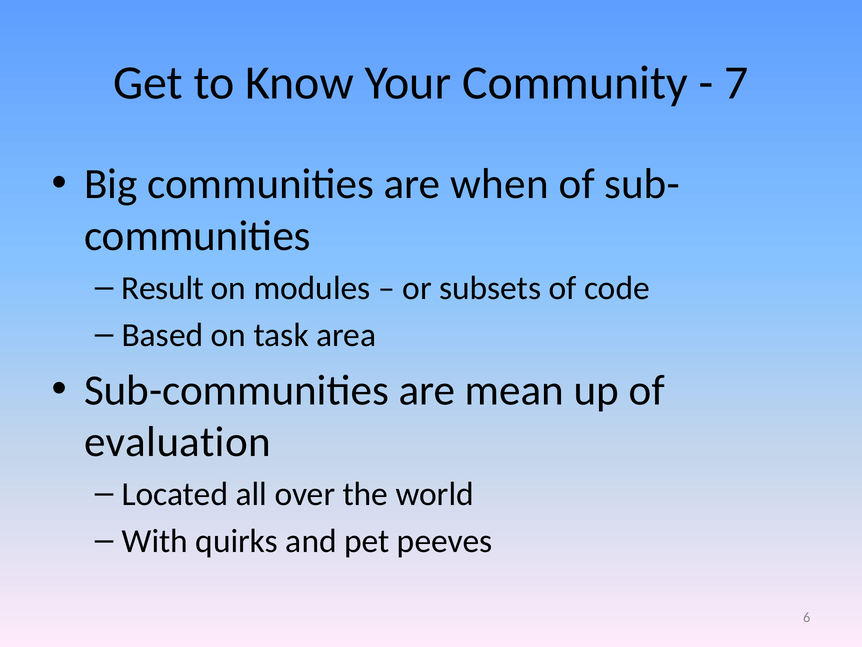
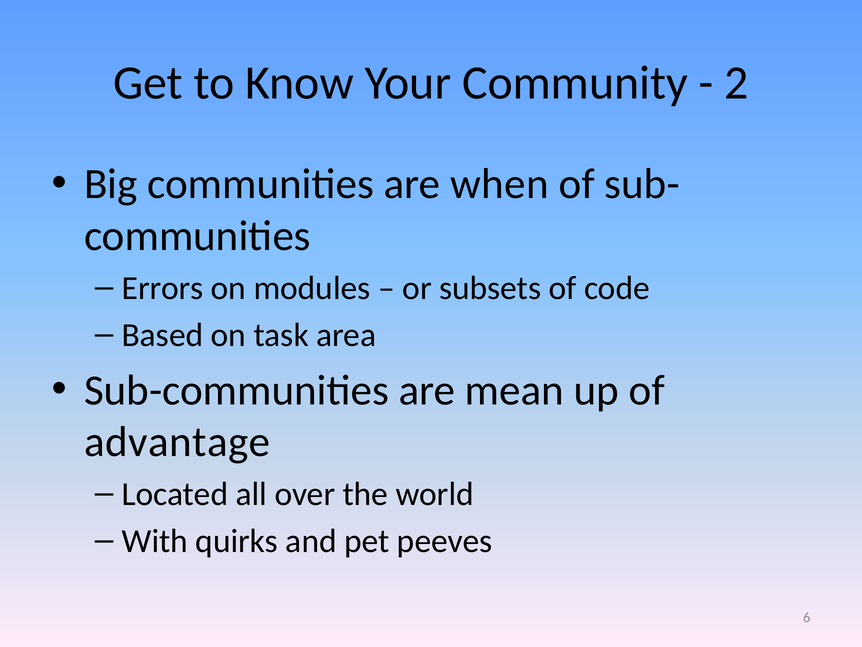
7: 7 -> 2
Result: Result -> Errors
evaluation: evaluation -> advantage
